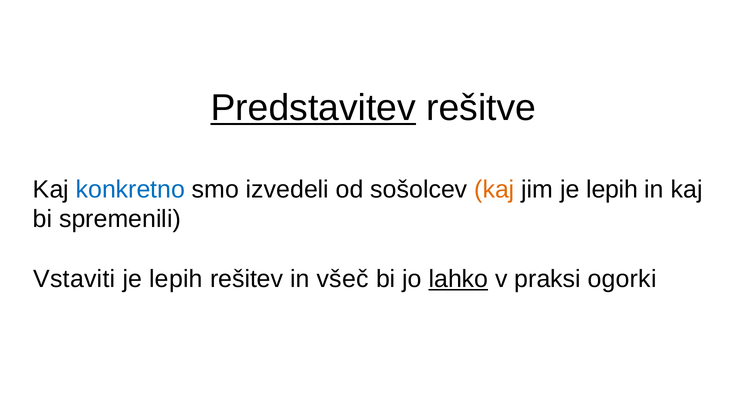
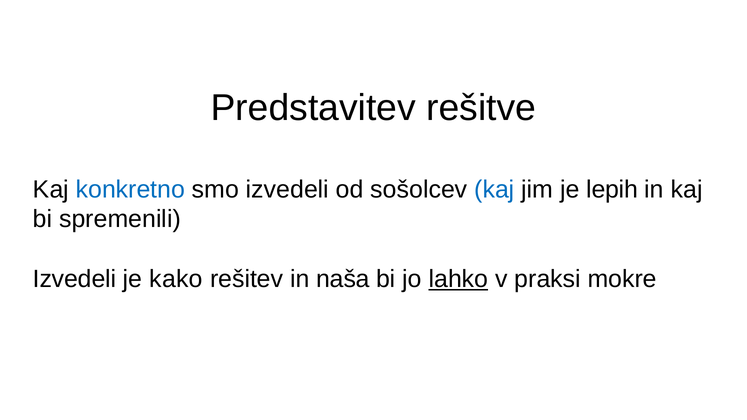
Predstavitev underline: present -> none
kaj at (494, 189) colour: orange -> blue
Vstaviti at (74, 279): Vstaviti -> Izvedeli
lepih at (176, 279): lepih -> kako
všeč: všeč -> naša
ogorki: ogorki -> mokre
